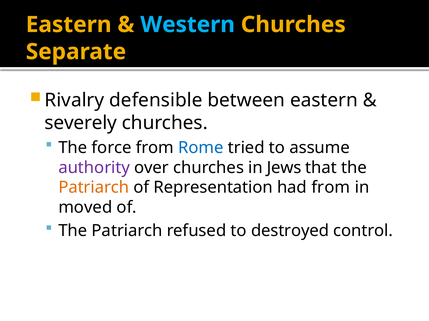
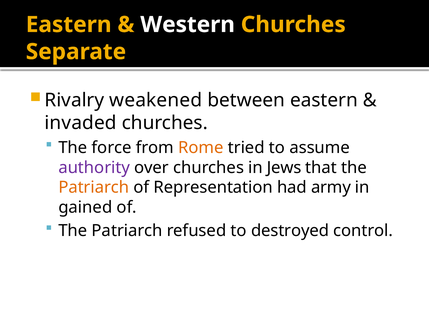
Western colour: light blue -> white
defensible: defensible -> weakened
severely: severely -> invaded
Rome colour: blue -> orange
had from: from -> army
moved: moved -> gained
